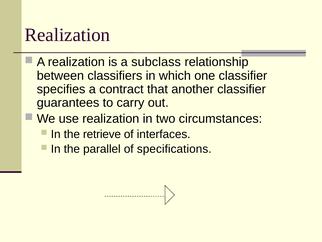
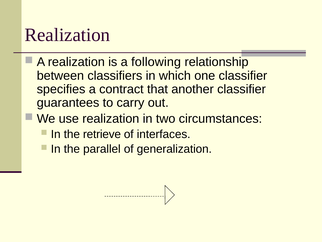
subclass: subclass -> following
specifications: specifications -> generalization
